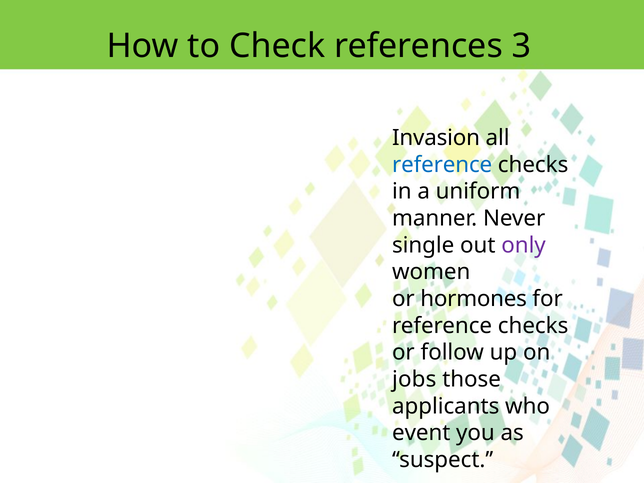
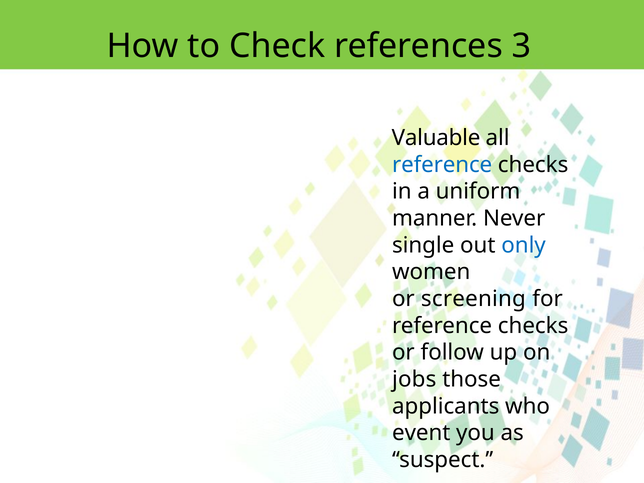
Invasion: Invasion -> Valuable
only colour: purple -> blue
hormones: hormones -> screening
